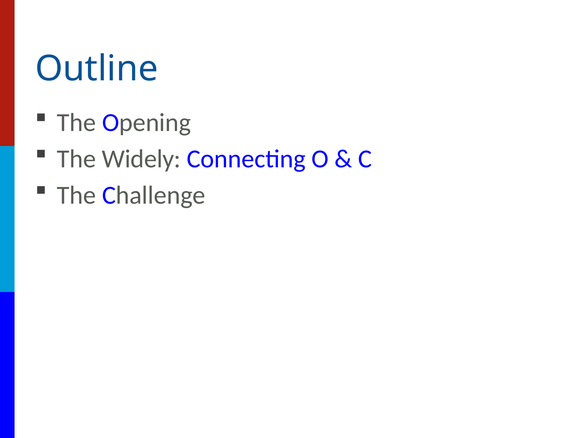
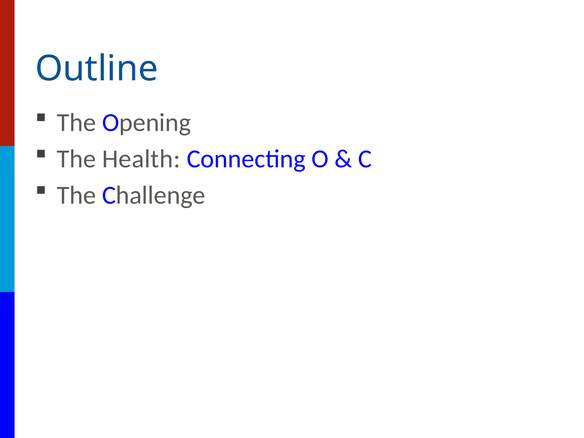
Widely: Widely -> Health
